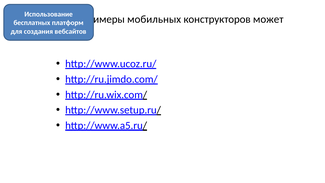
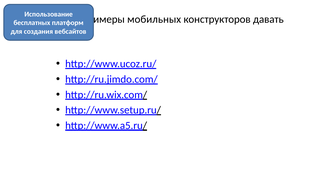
может: может -> давать
